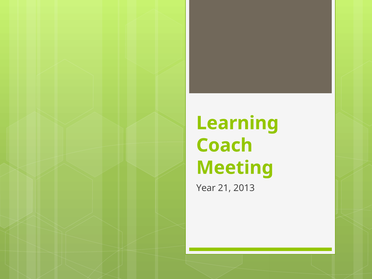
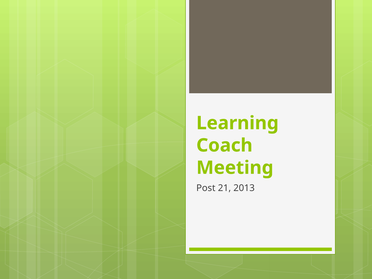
Year: Year -> Post
